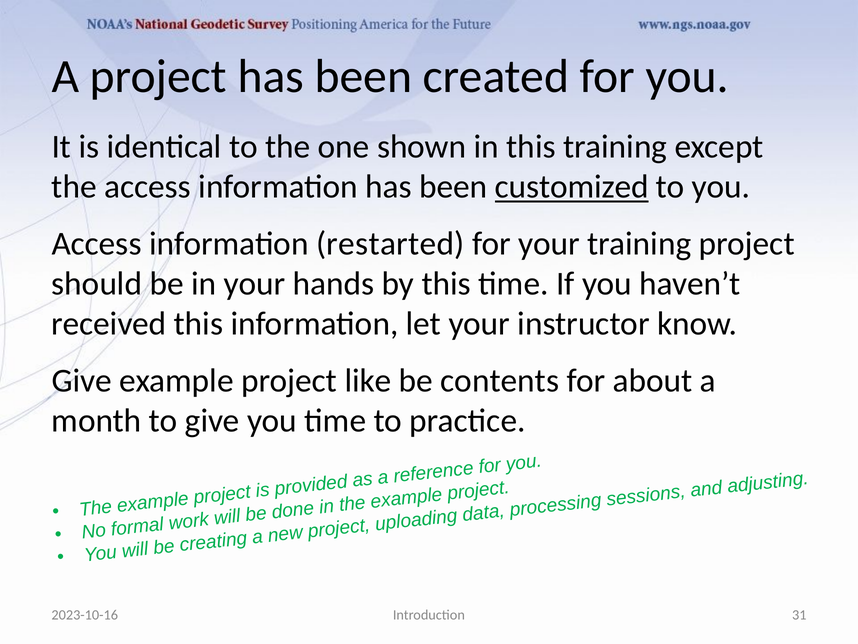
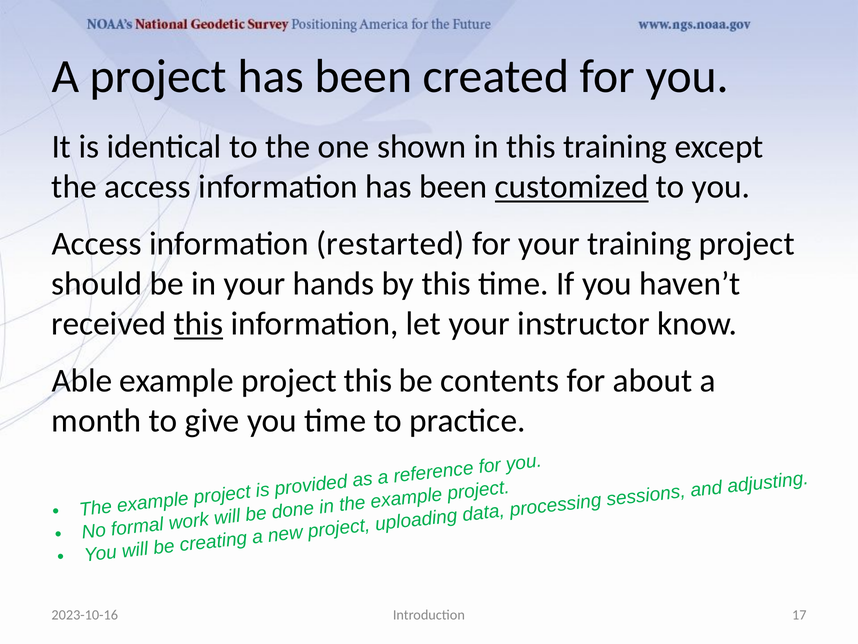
this at (198, 324) underline: none -> present
Give at (82, 380): Give -> Able
project like: like -> this
31: 31 -> 17
